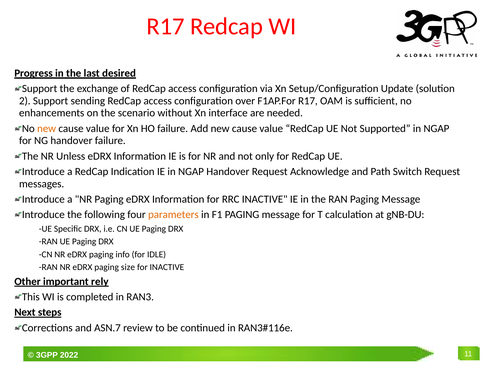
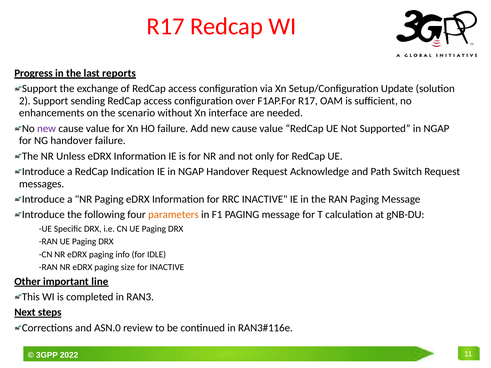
desired: desired -> reports
new at (47, 129) colour: orange -> purple
rely: rely -> line
ASN.7: ASN.7 -> ASN.0
